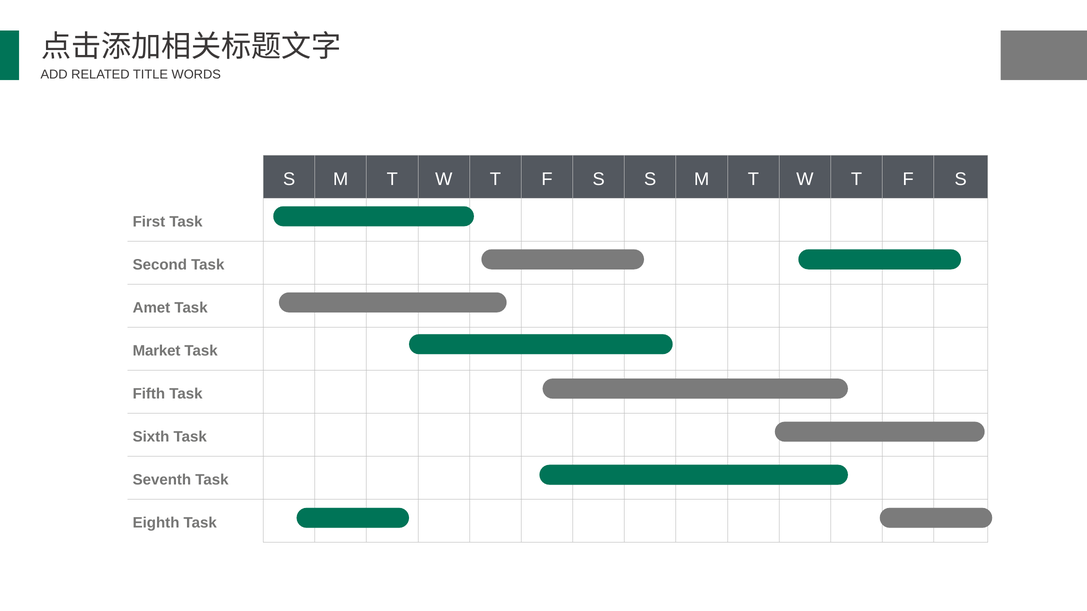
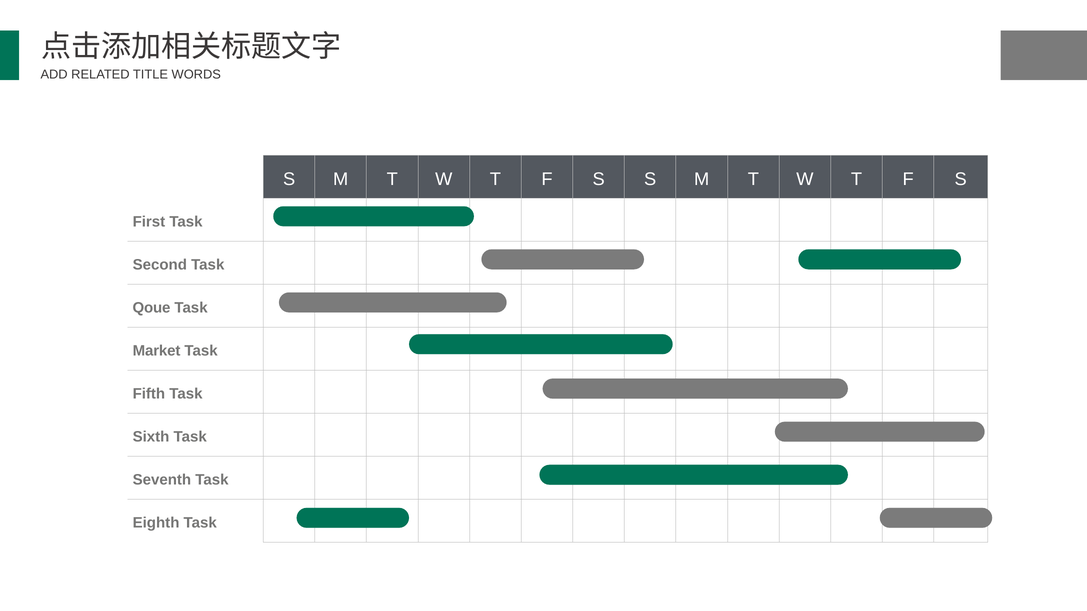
Amet: Amet -> Qoue
